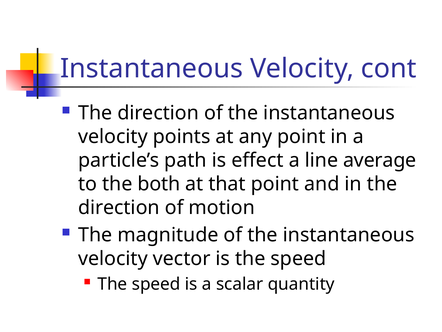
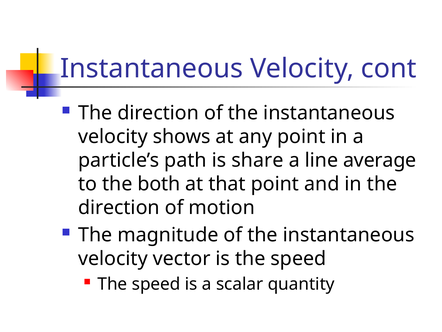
points: points -> shows
effect: effect -> share
